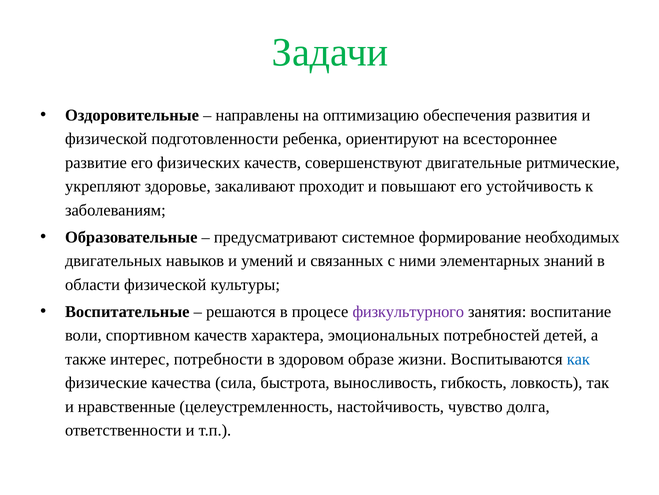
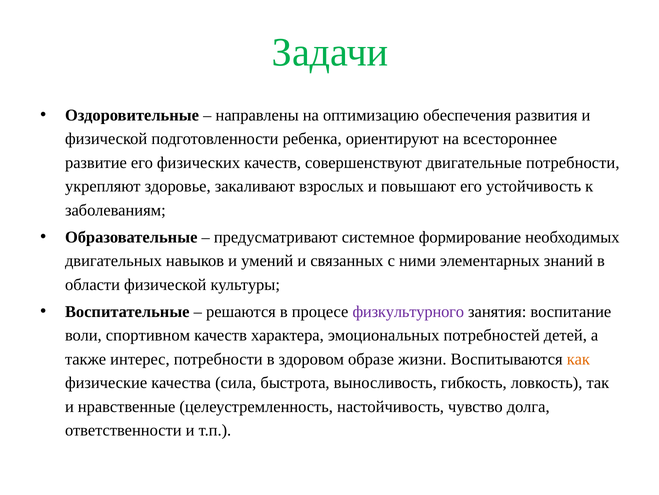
двигательные ритмические: ритмические -> потребности
проходит: проходит -> взрослых
как colour: blue -> orange
